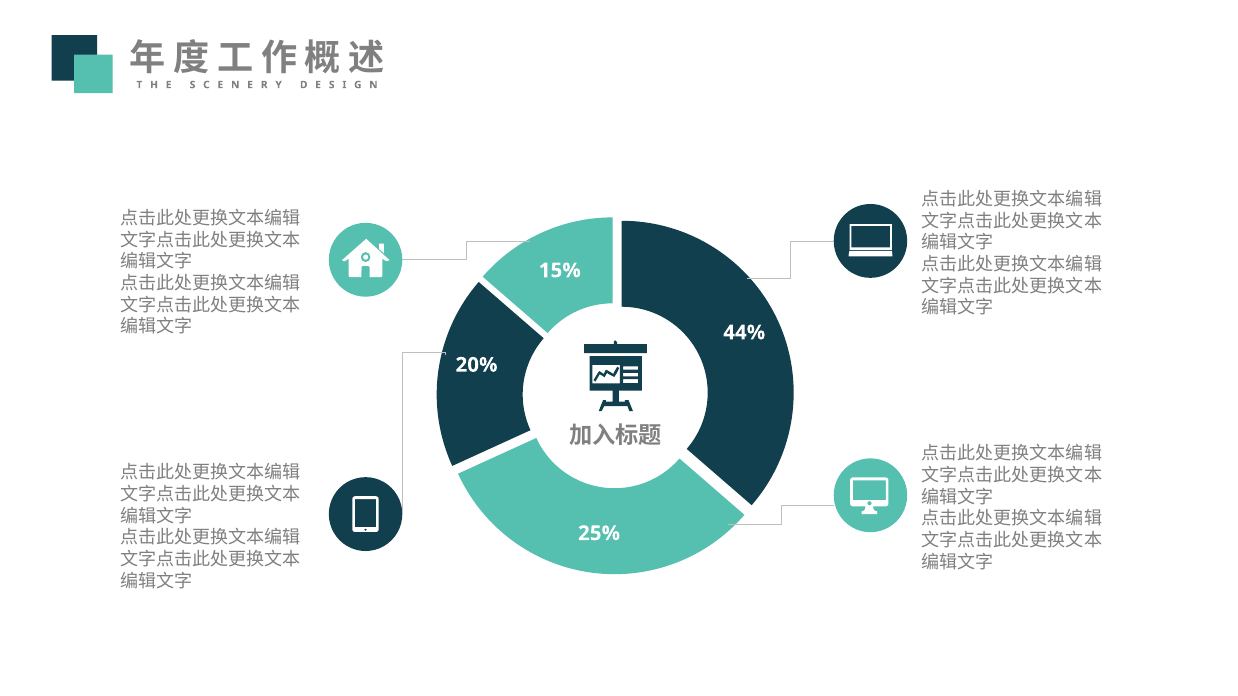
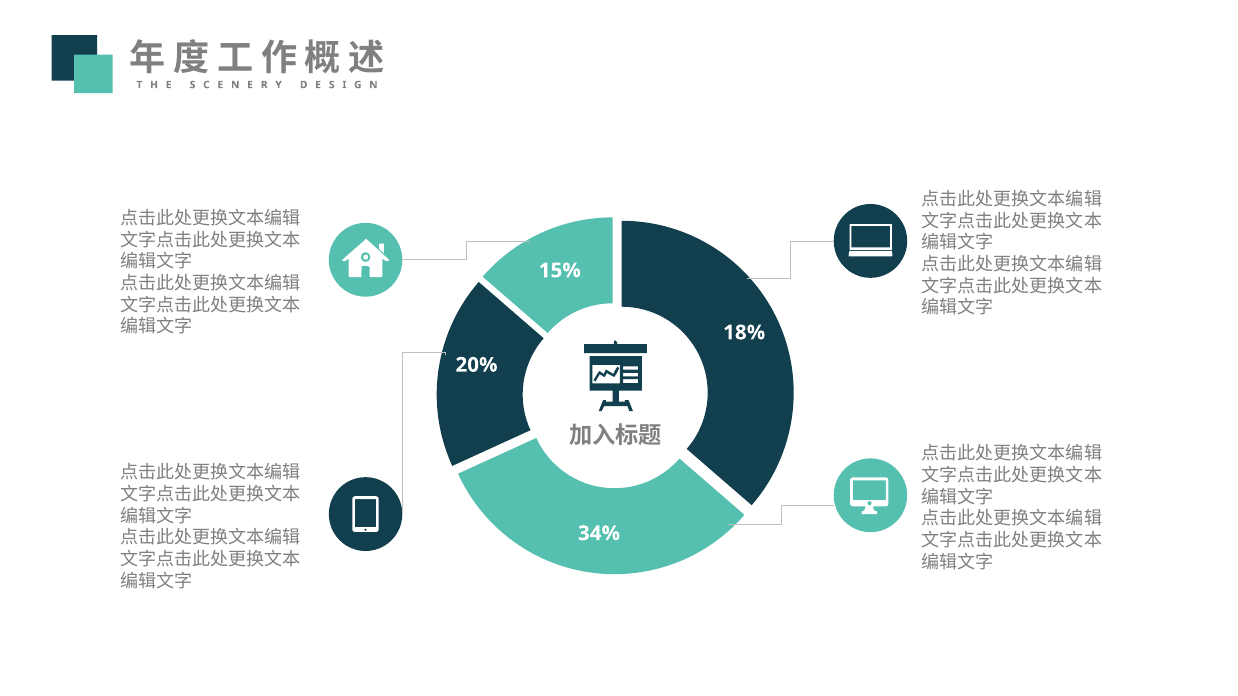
44%: 44% -> 18%
25%: 25% -> 34%
